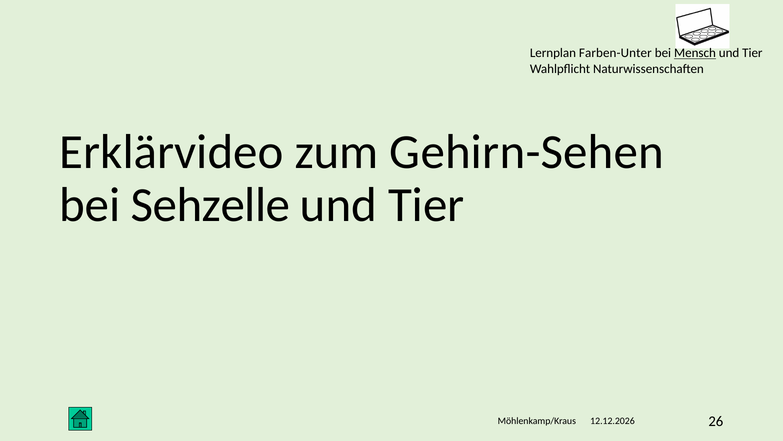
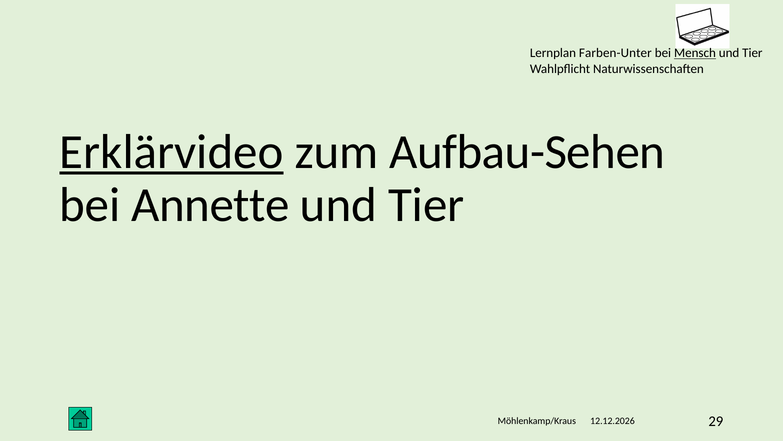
Erklärvideo underline: none -> present
Gehirn-Sehen: Gehirn-Sehen -> Aufbau-Sehen
Sehzelle: Sehzelle -> Annette
26: 26 -> 29
